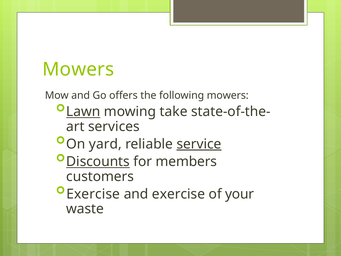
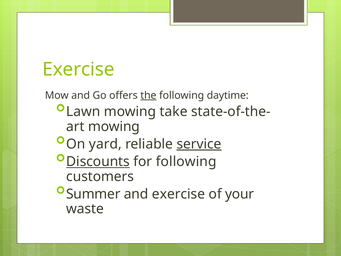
Mowers at (78, 69): Mowers -> Exercise
the underline: none -> present
following mowers: mowers -> daytime
Lawn underline: present -> none
services at (114, 126): services -> mowing
for members: members -> following
Exercise at (93, 194): Exercise -> Summer
